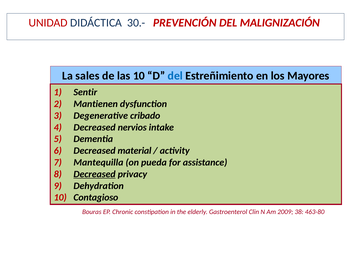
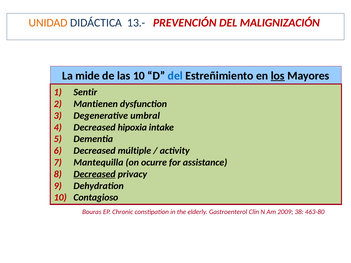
UNIDAD colour: red -> orange
30.-: 30.- -> 13.-
sales: sales -> mide
los underline: none -> present
cribado: cribado -> umbral
nervios: nervios -> hipoxia
material: material -> múltiple
pueda: pueda -> ocurre
